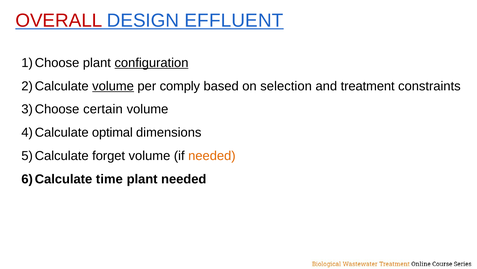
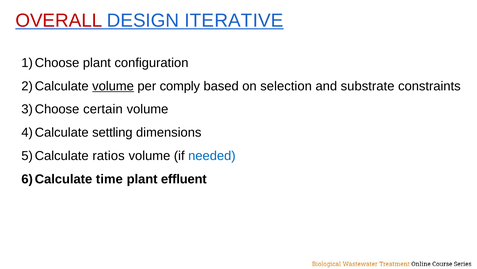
EFFLUENT: EFFLUENT -> ITERATIVE
configuration underline: present -> none
treatment: treatment -> substrate
optimal: optimal -> settling
forget: forget -> ratios
needed at (212, 156) colour: orange -> blue
plant needed: needed -> effluent
